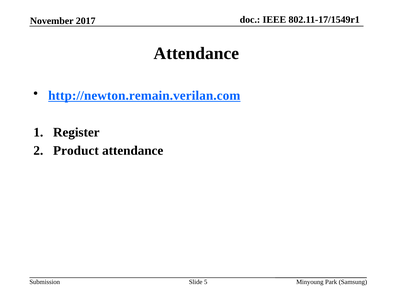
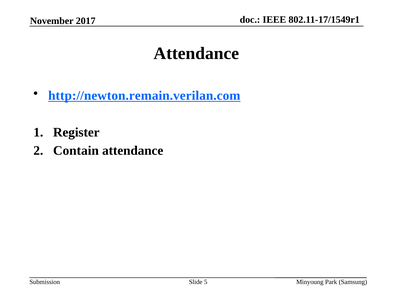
Product: Product -> Contain
